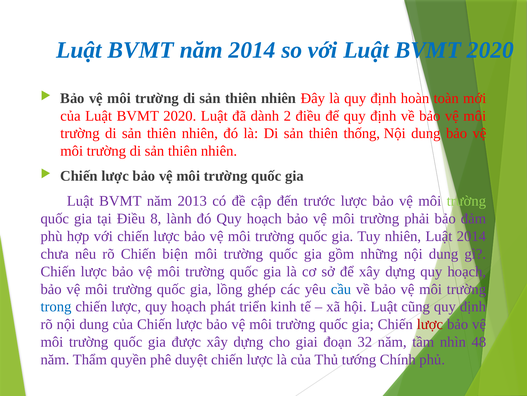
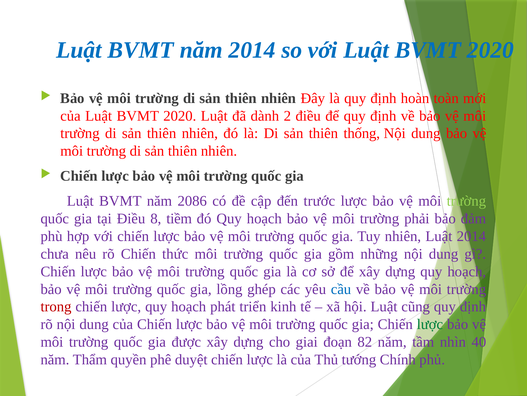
2013: 2013 -> 2086
lành: lành -> tiềm
biện: biện -> thức
trong colour: blue -> red
lược at (430, 324) colour: red -> green
32: 32 -> 82
48: 48 -> 40
